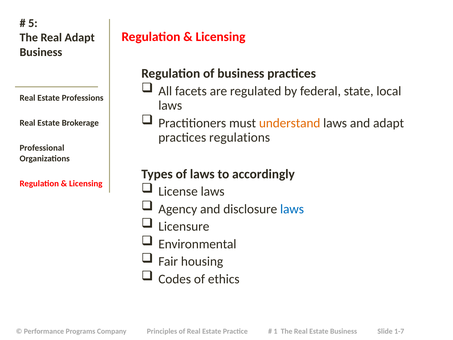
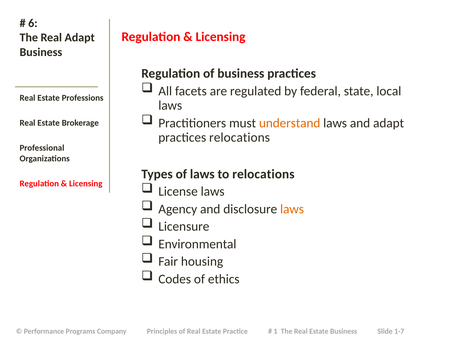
5: 5 -> 6
practices regulations: regulations -> relocations
to accordingly: accordingly -> relocations
laws at (292, 209) colour: blue -> orange
